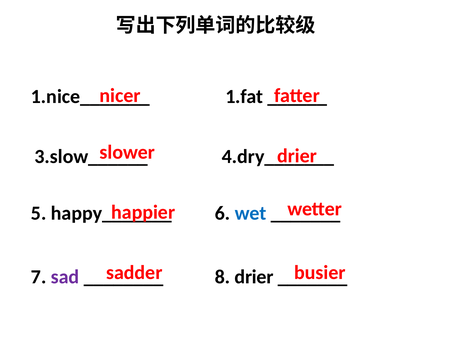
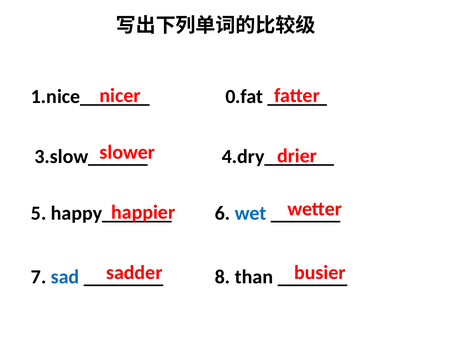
1.fat: 1.fat -> 0.fat
sad colour: purple -> blue
8 drier: drier -> than
